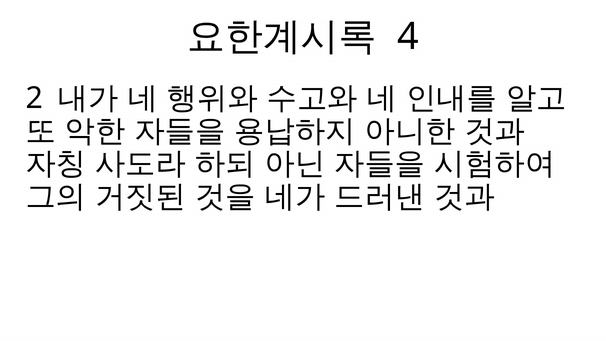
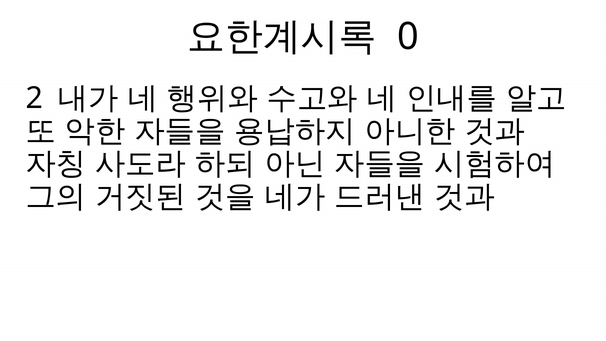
4: 4 -> 0
